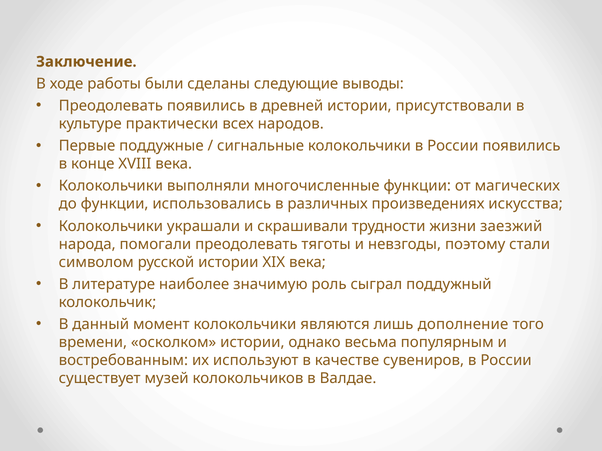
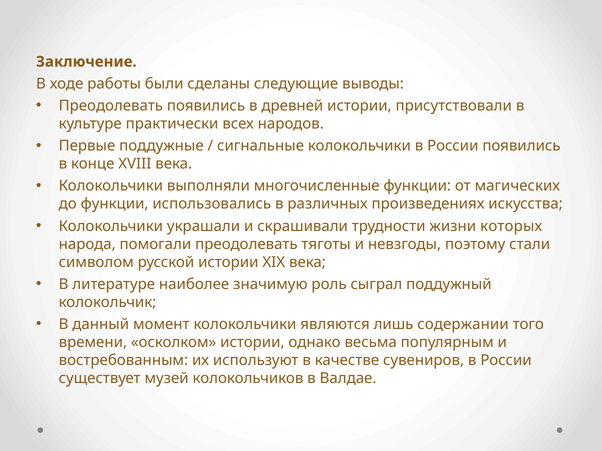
заезжий: заезжий -> которых
дополнение: дополнение -> содержании
